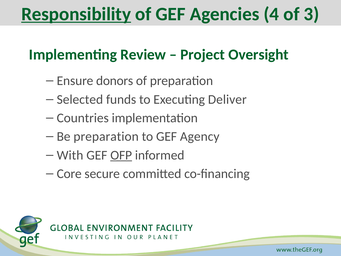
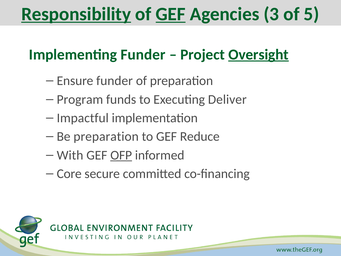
GEF at (171, 14) underline: none -> present
4: 4 -> 3
3: 3 -> 5
Implementing Review: Review -> Funder
Oversight underline: none -> present
Ensure donors: donors -> funder
Selected: Selected -> Program
Countries: Countries -> Impactful
Agency: Agency -> Reduce
